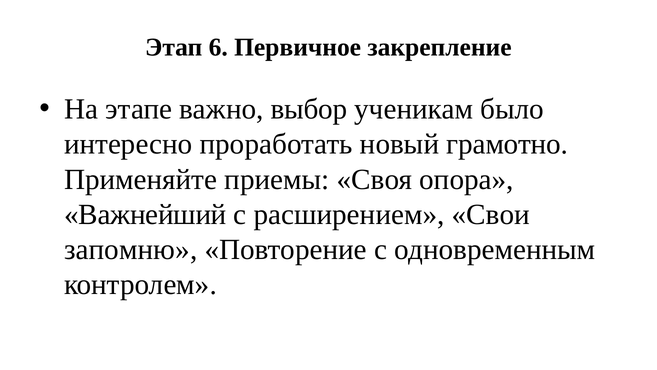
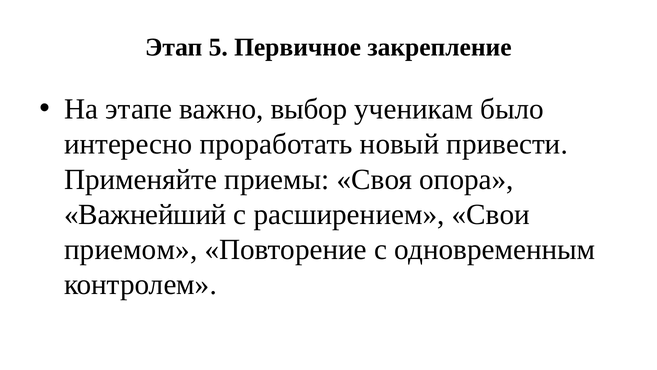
6: 6 -> 5
грамотно: грамотно -> привести
запомню: запомню -> приемом
